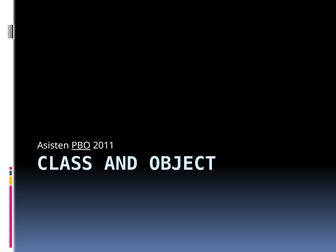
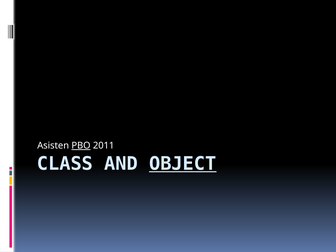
OBJECT underline: none -> present
